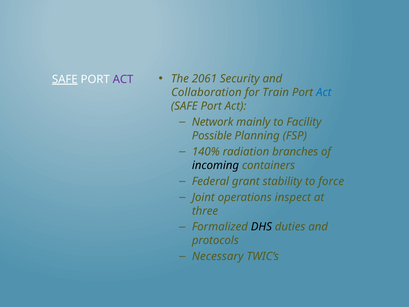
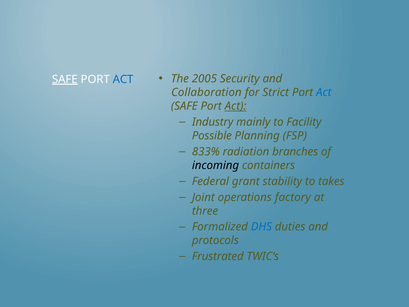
2061: 2061 -> 2005
ACT at (123, 79) colour: purple -> blue
Train: Train -> Strict
Act at (236, 106) underline: none -> present
Network: Network -> Industry
140%: 140% -> 833%
force: force -> takes
inspect: inspect -> factory
DHS colour: black -> blue
Necessary: Necessary -> Frustrated
